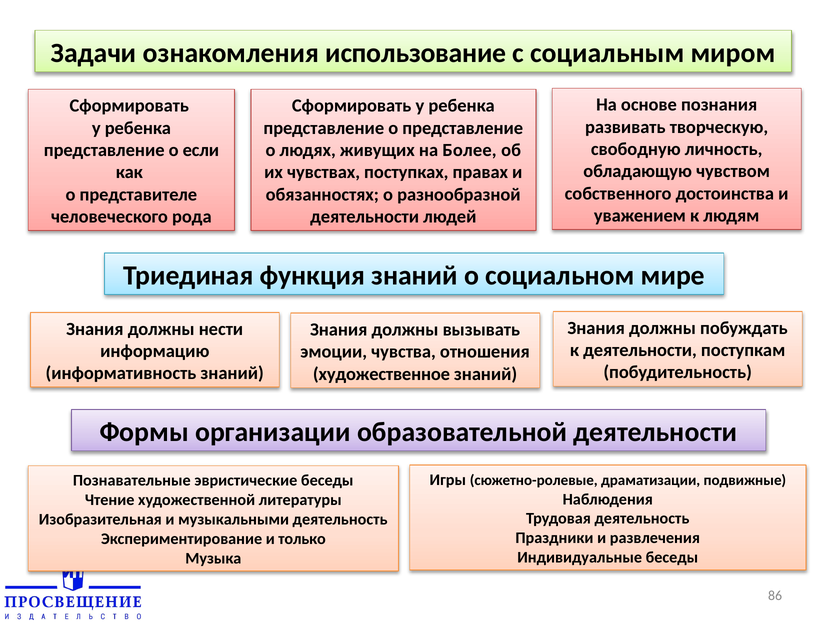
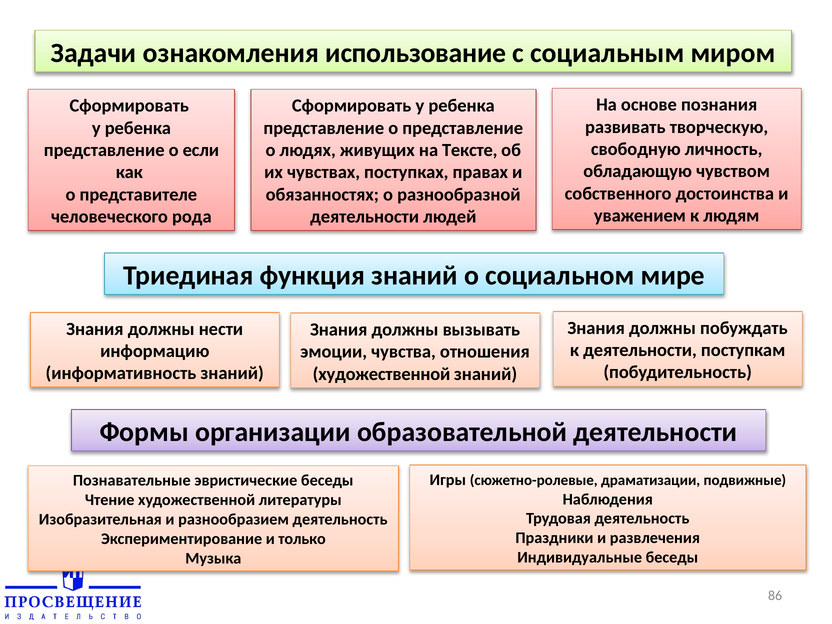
Более: Более -> Тексте
художественное at (381, 374): художественное -> художественной
музыкальными: музыкальными -> разнообразием
